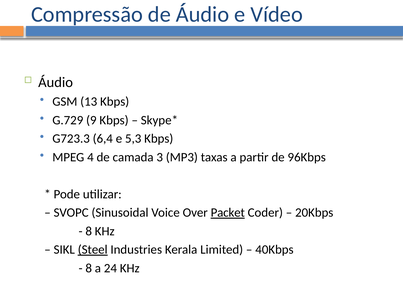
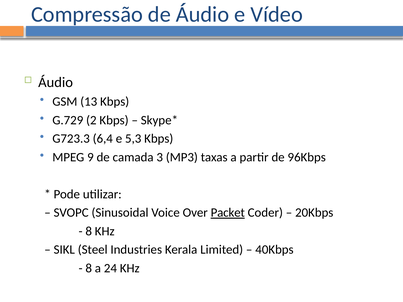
9: 9 -> 2
4: 4 -> 9
Steel underline: present -> none
